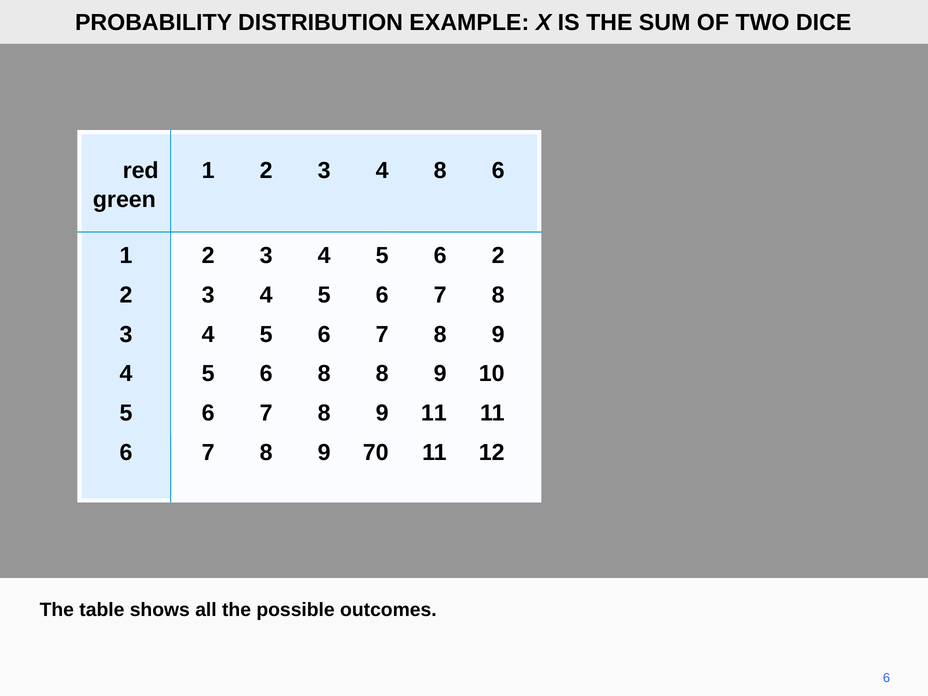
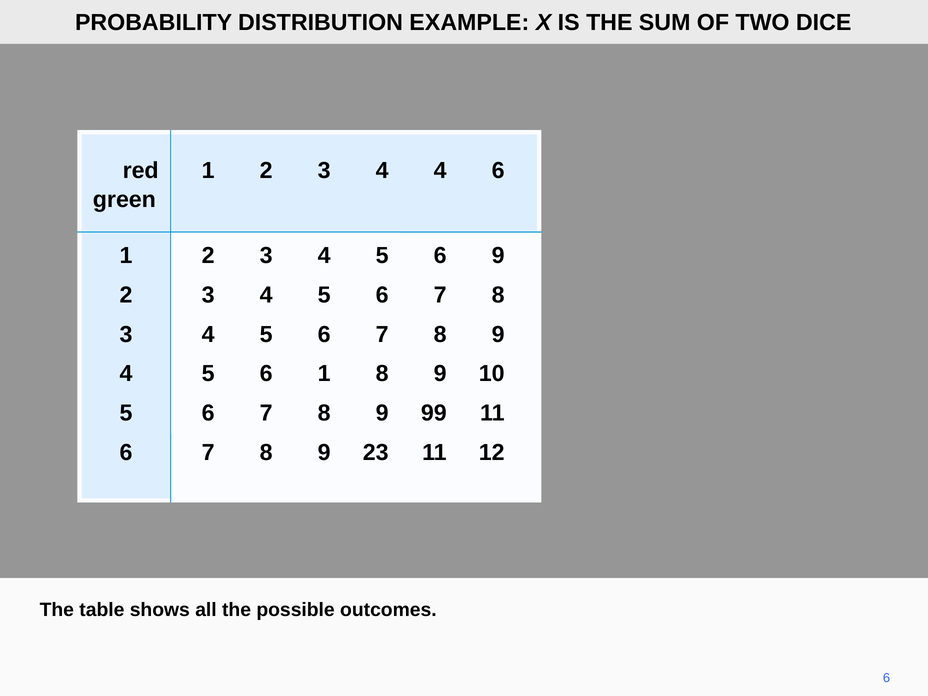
4 8: 8 -> 4
6 2: 2 -> 9
6 8: 8 -> 1
9 11: 11 -> 99
70: 70 -> 23
